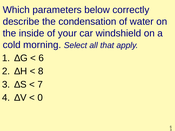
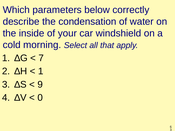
6 at (41, 58): 6 -> 7
8 at (41, 71): 8 -> 1
7: 7 -> 9
